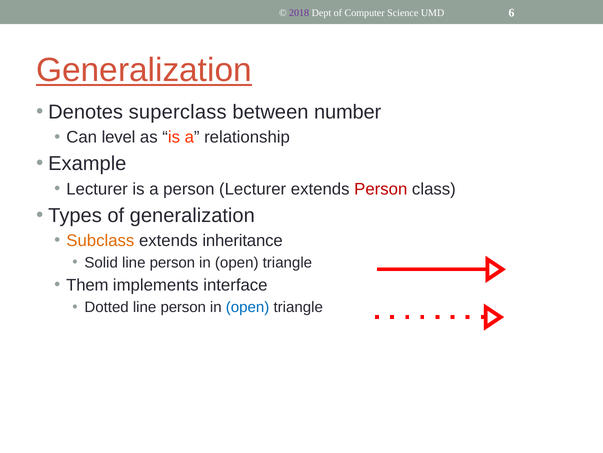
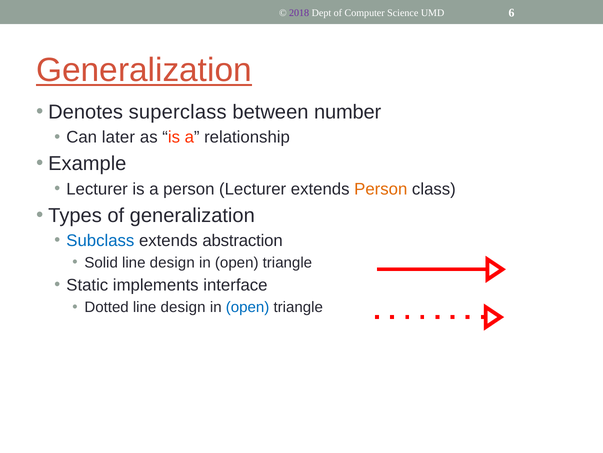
level: level -> later
Person at (381, 189) colour: red -> orange
Subclass colour: orange -> blue
inheritance: inheritance -> abstraction
Solid line person: person -> design
Them: Them -> Static
Dotted line person: person -> design
